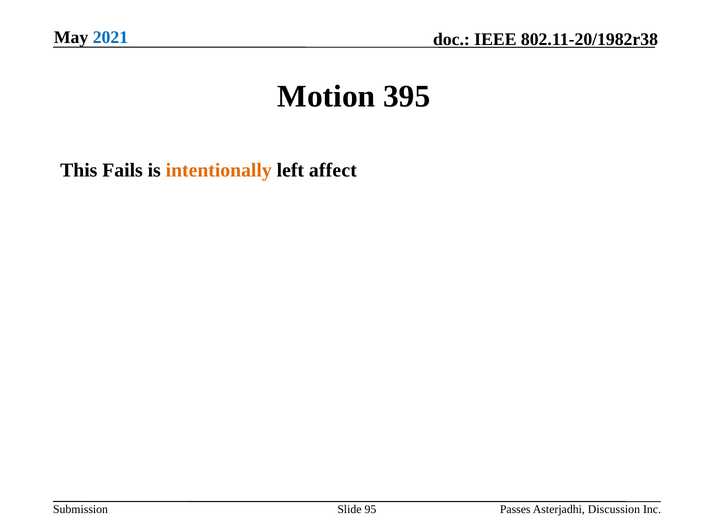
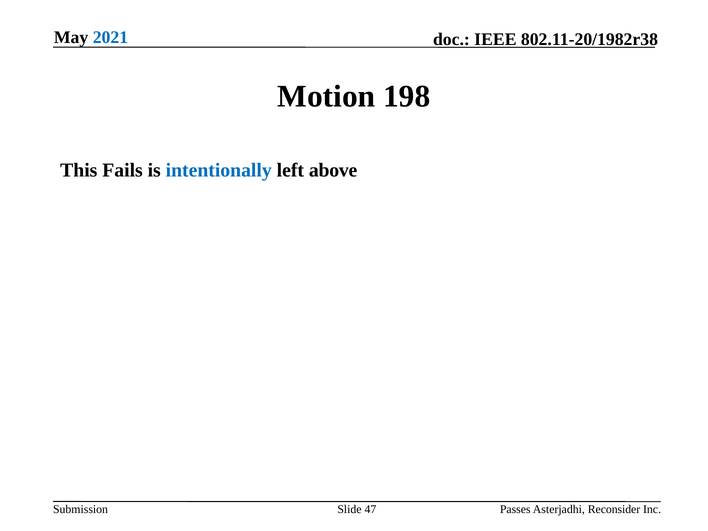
395: 395 -> 198
intentionally colour: orange -> blue
affect: affect -> above
95: 95 -> 47
Discussion: Discussion -> Reconsider
